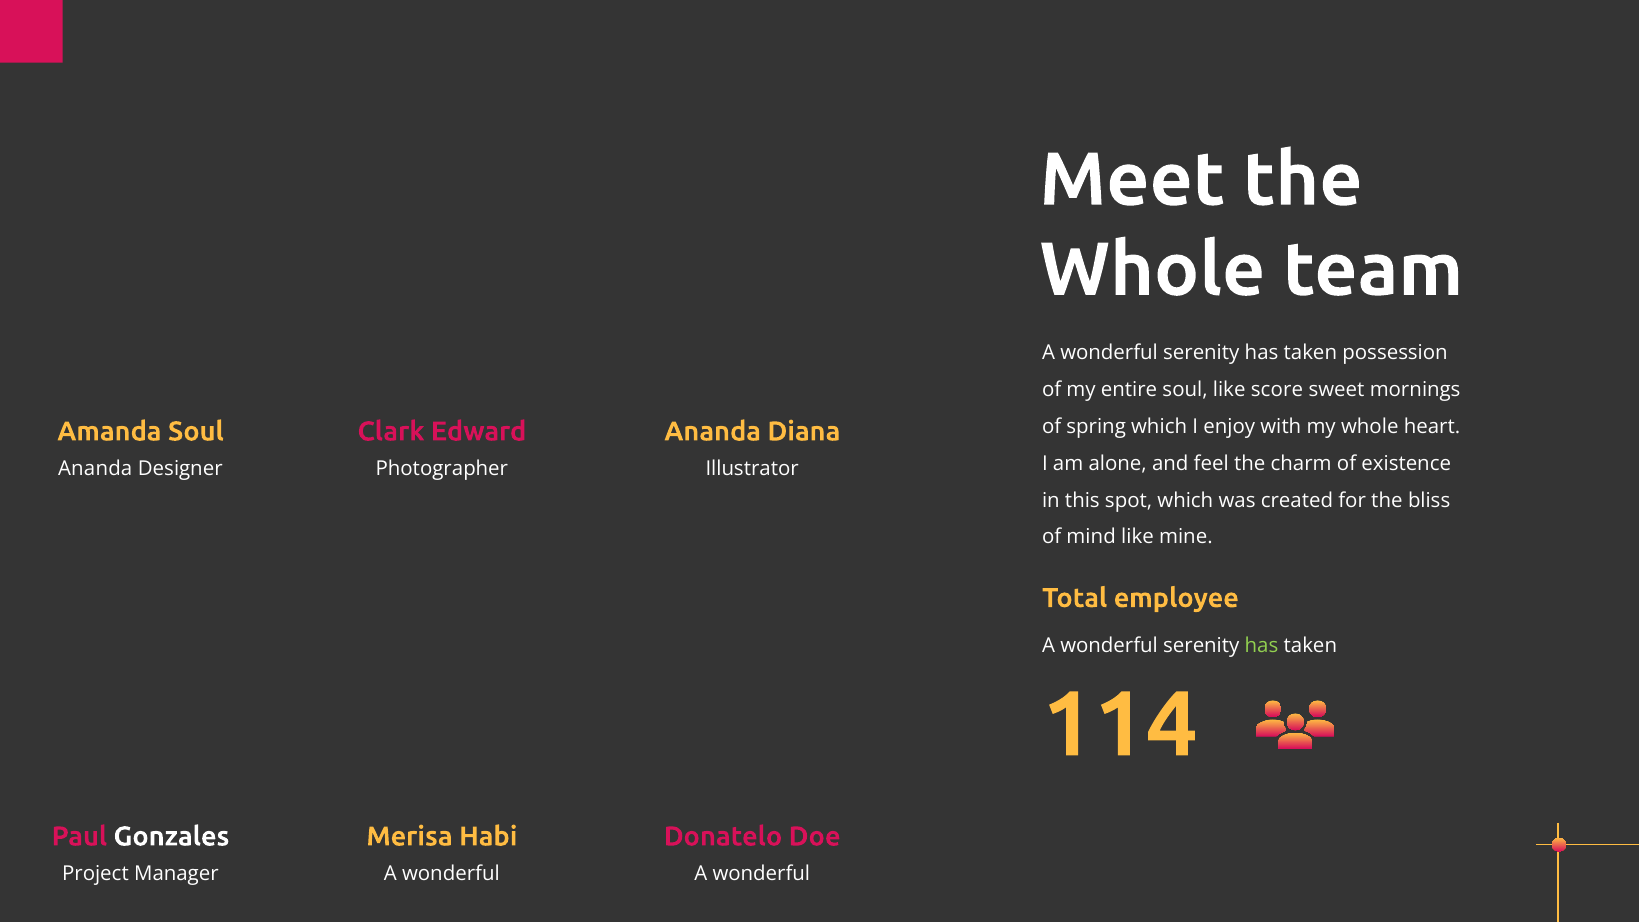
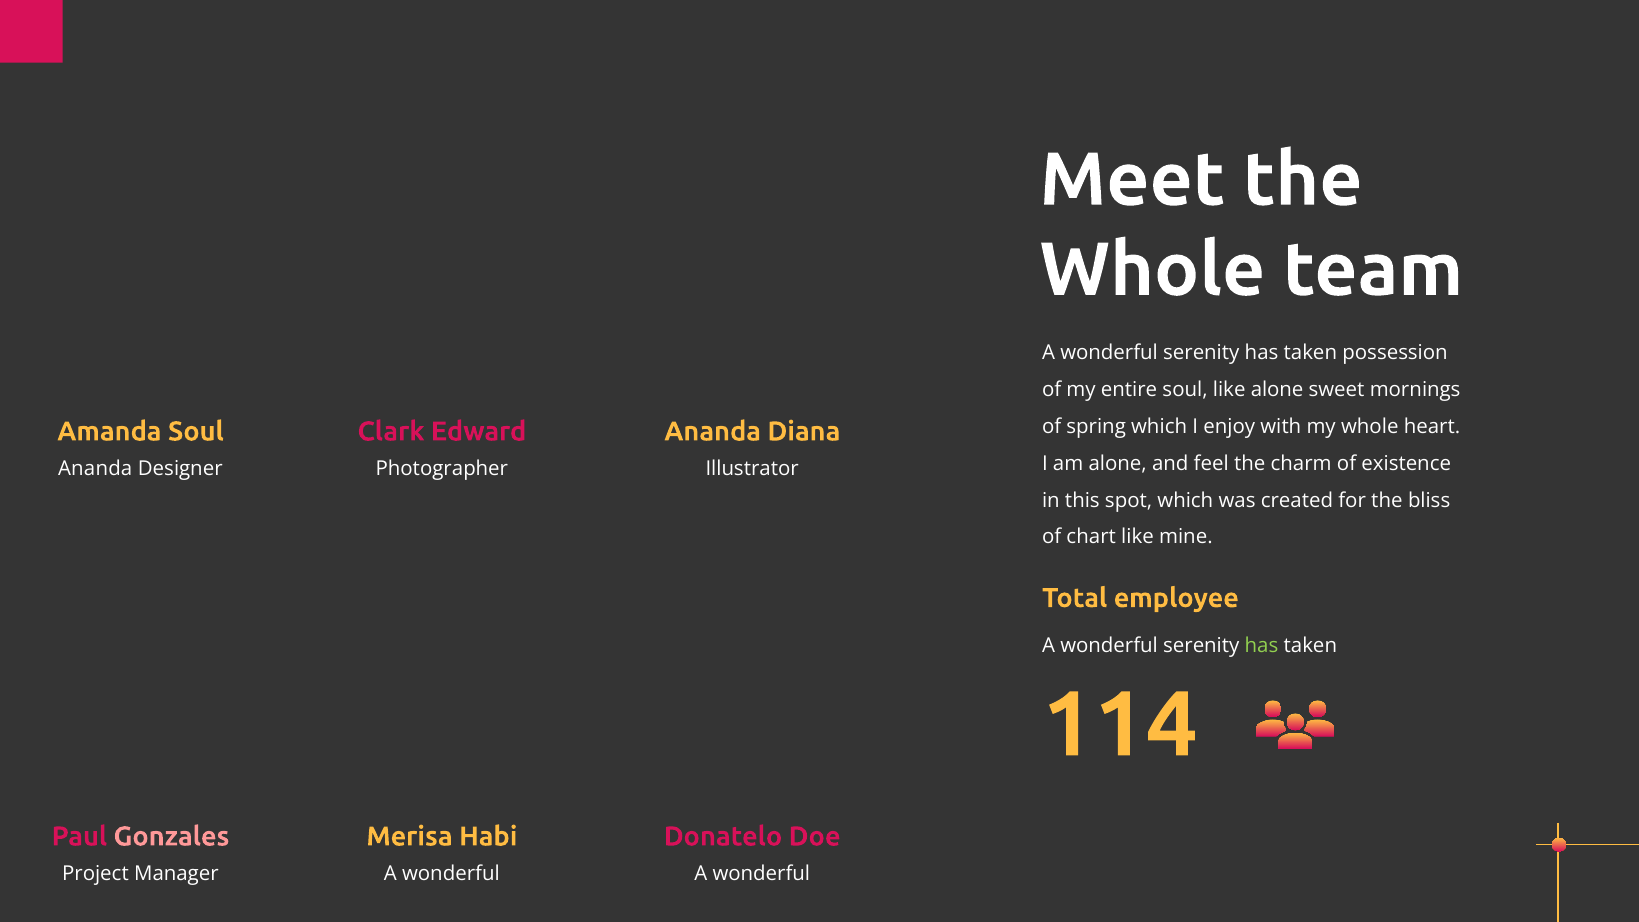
like score: score -> alone
mind: mind -> chart
Gonzales colour: white -> pink
